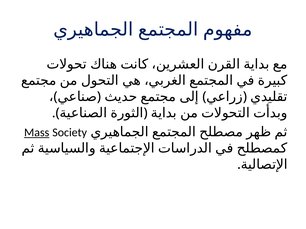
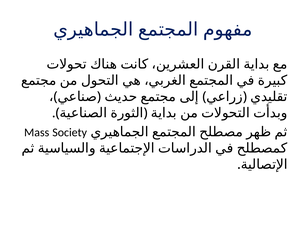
Mass underline: present -> none
